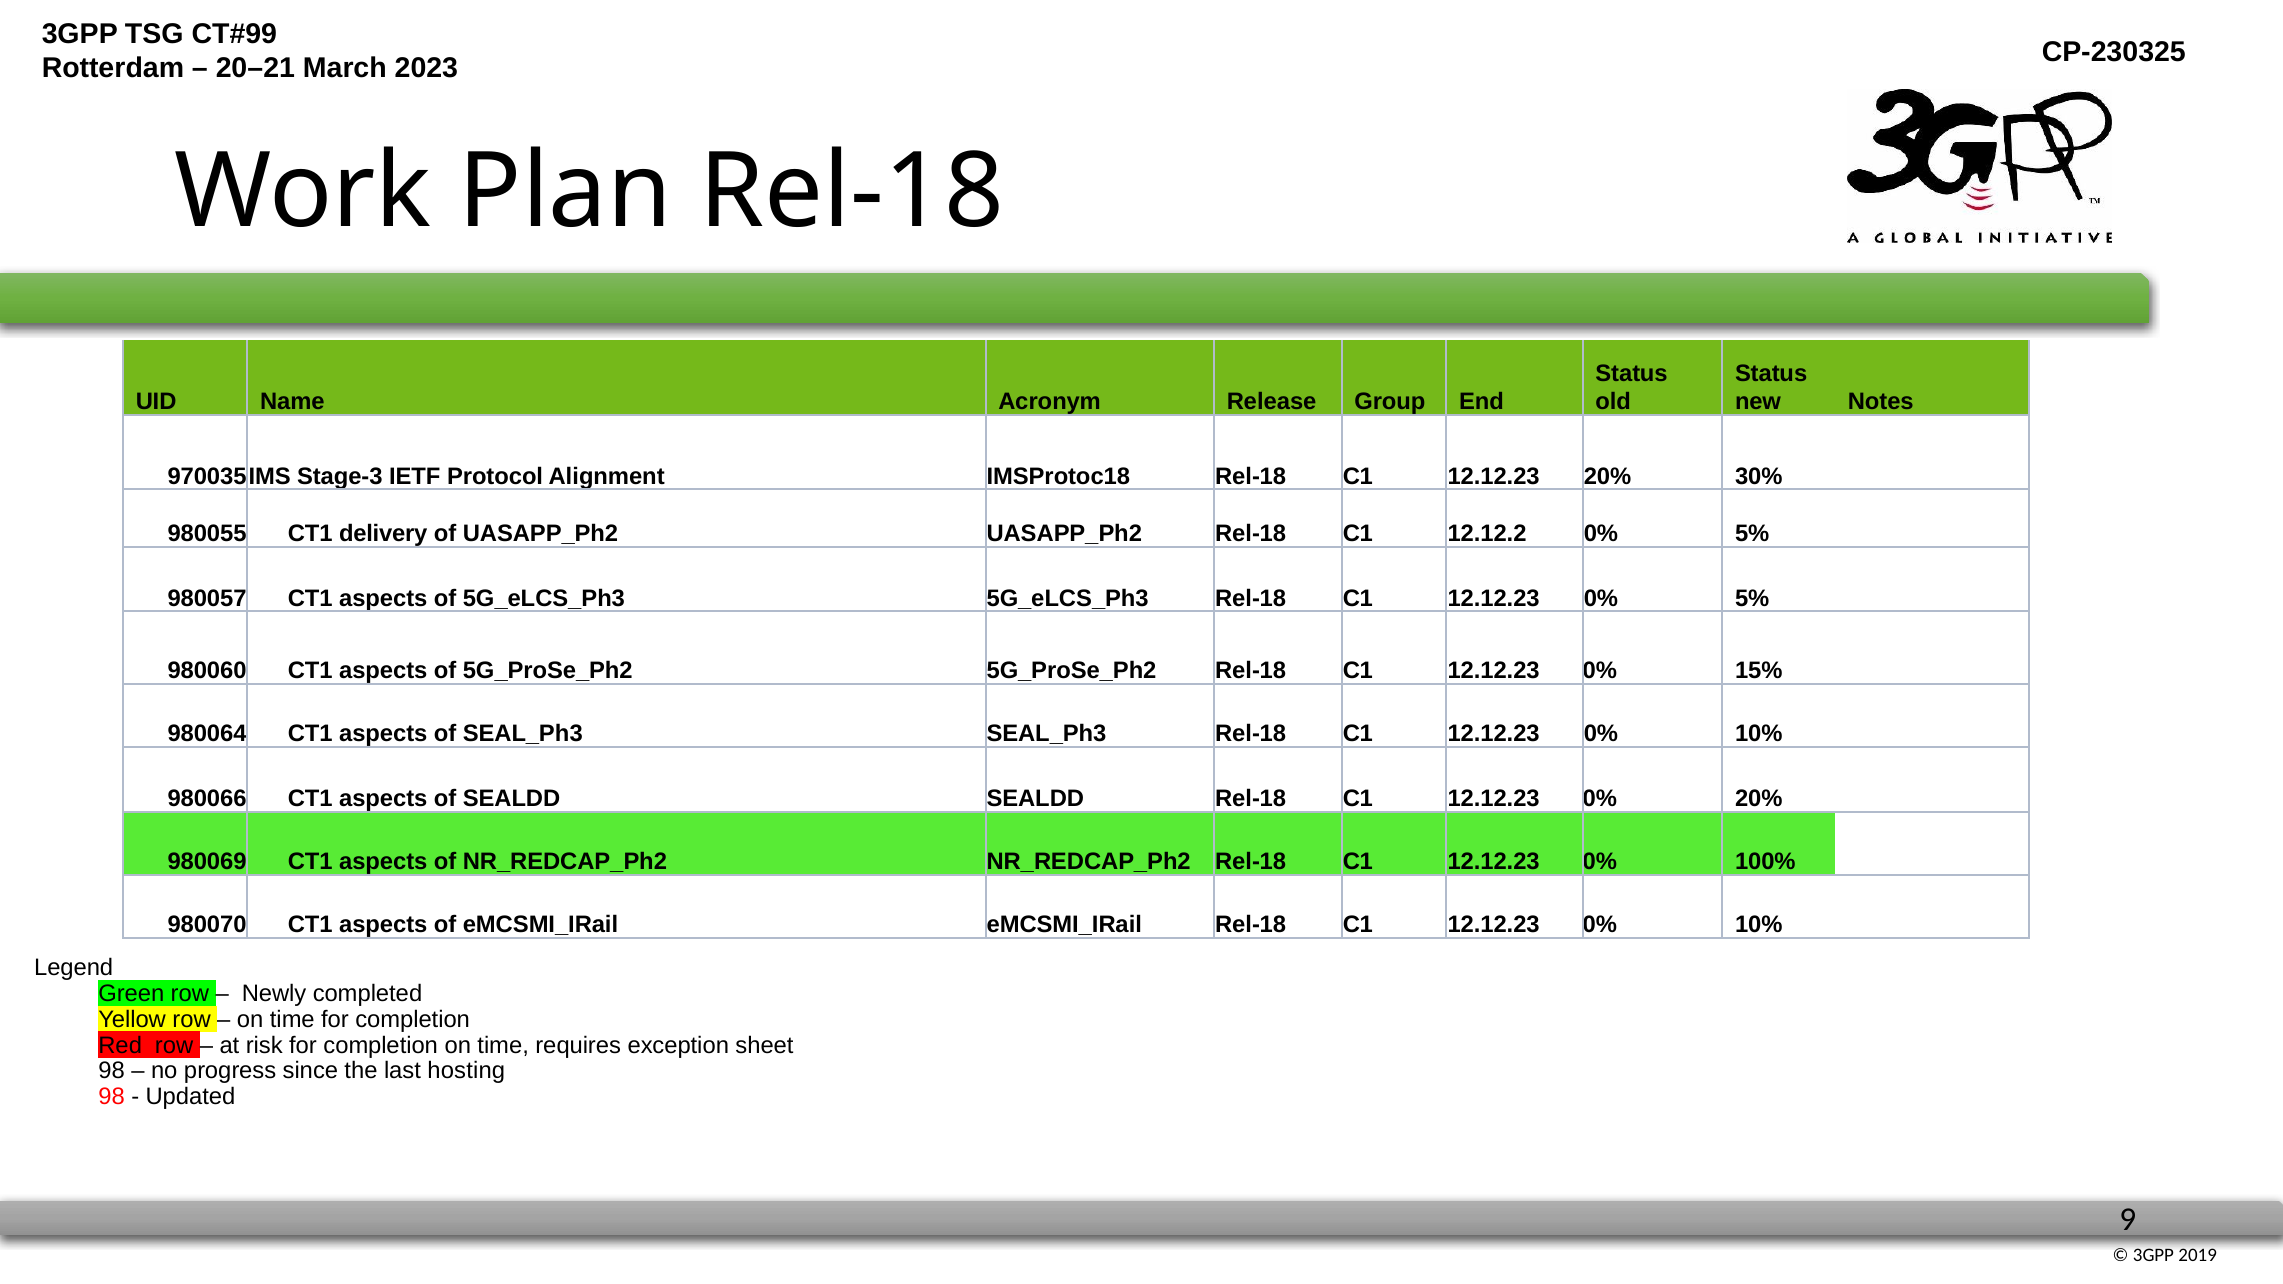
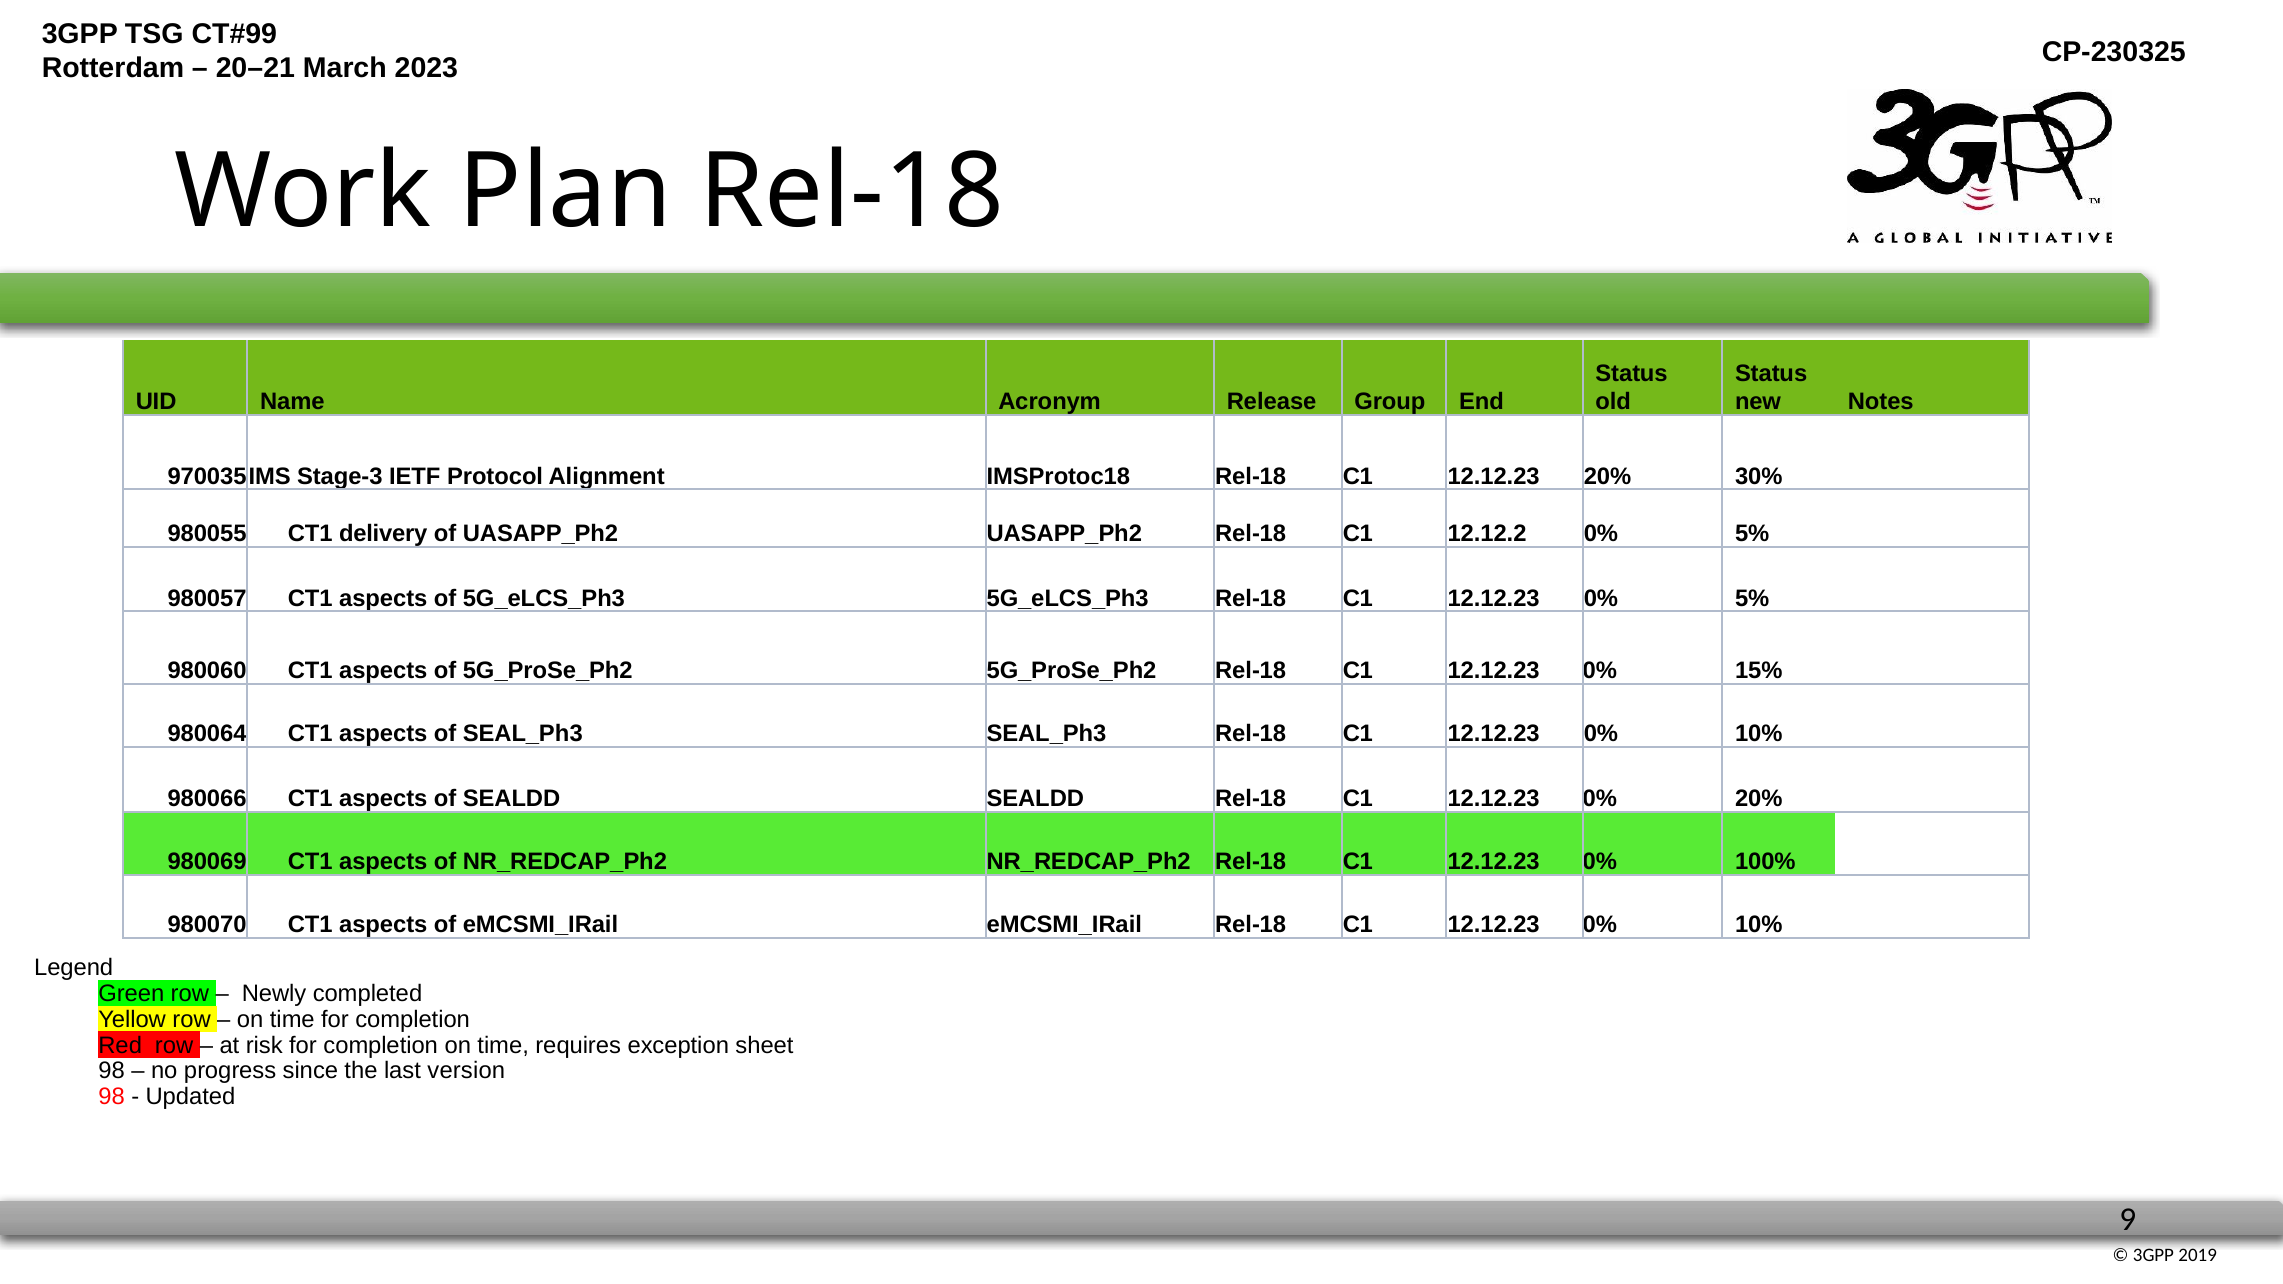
hosting: hosting -> version
